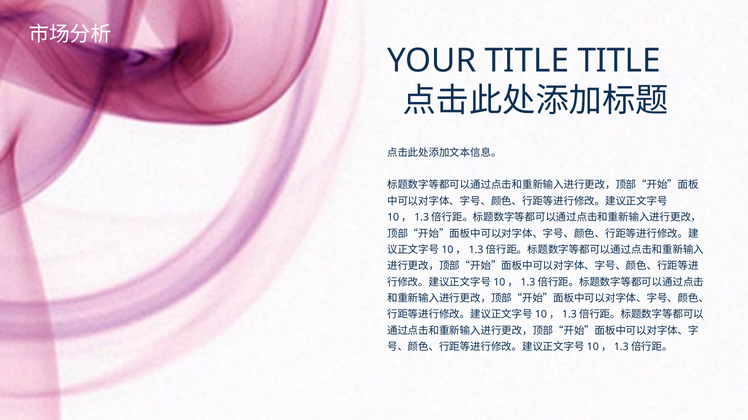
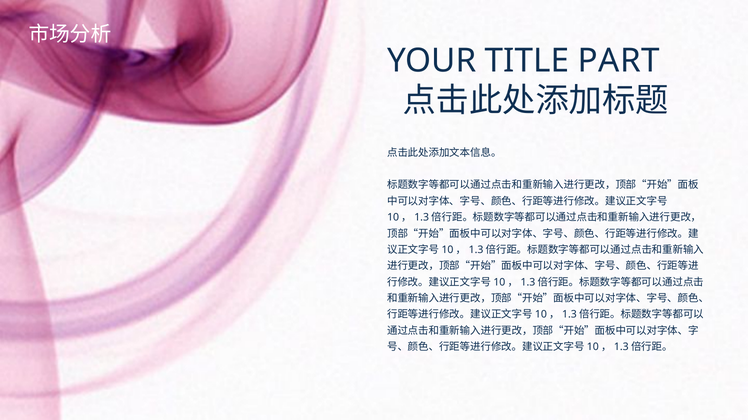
TITLE TITLE: TITLE -> PART
